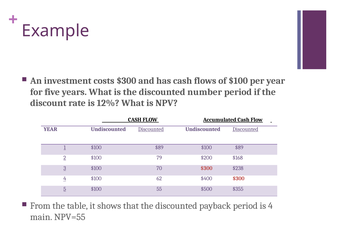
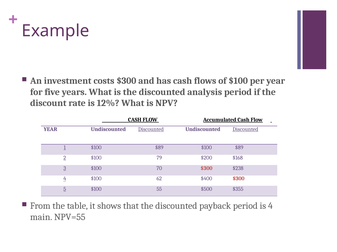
number: number -> analysis
